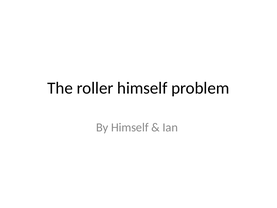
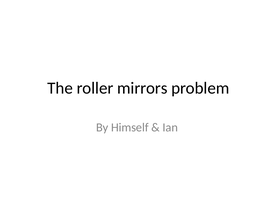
roller himself: himself -> mirrors
